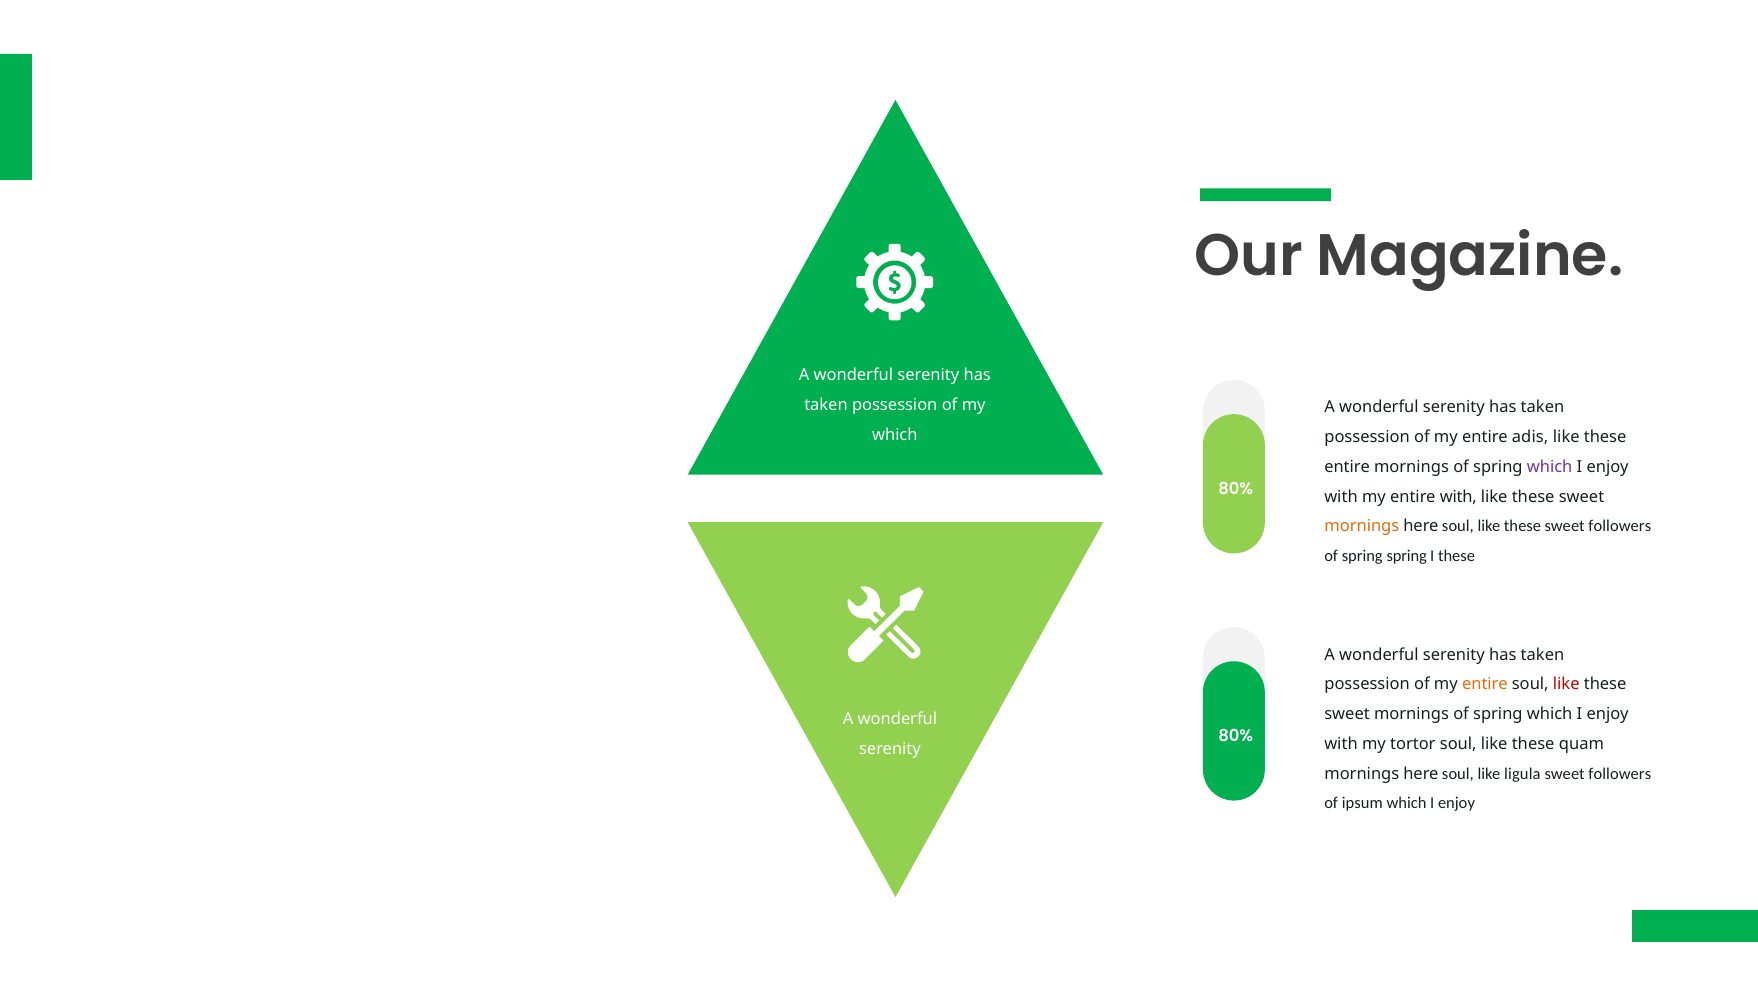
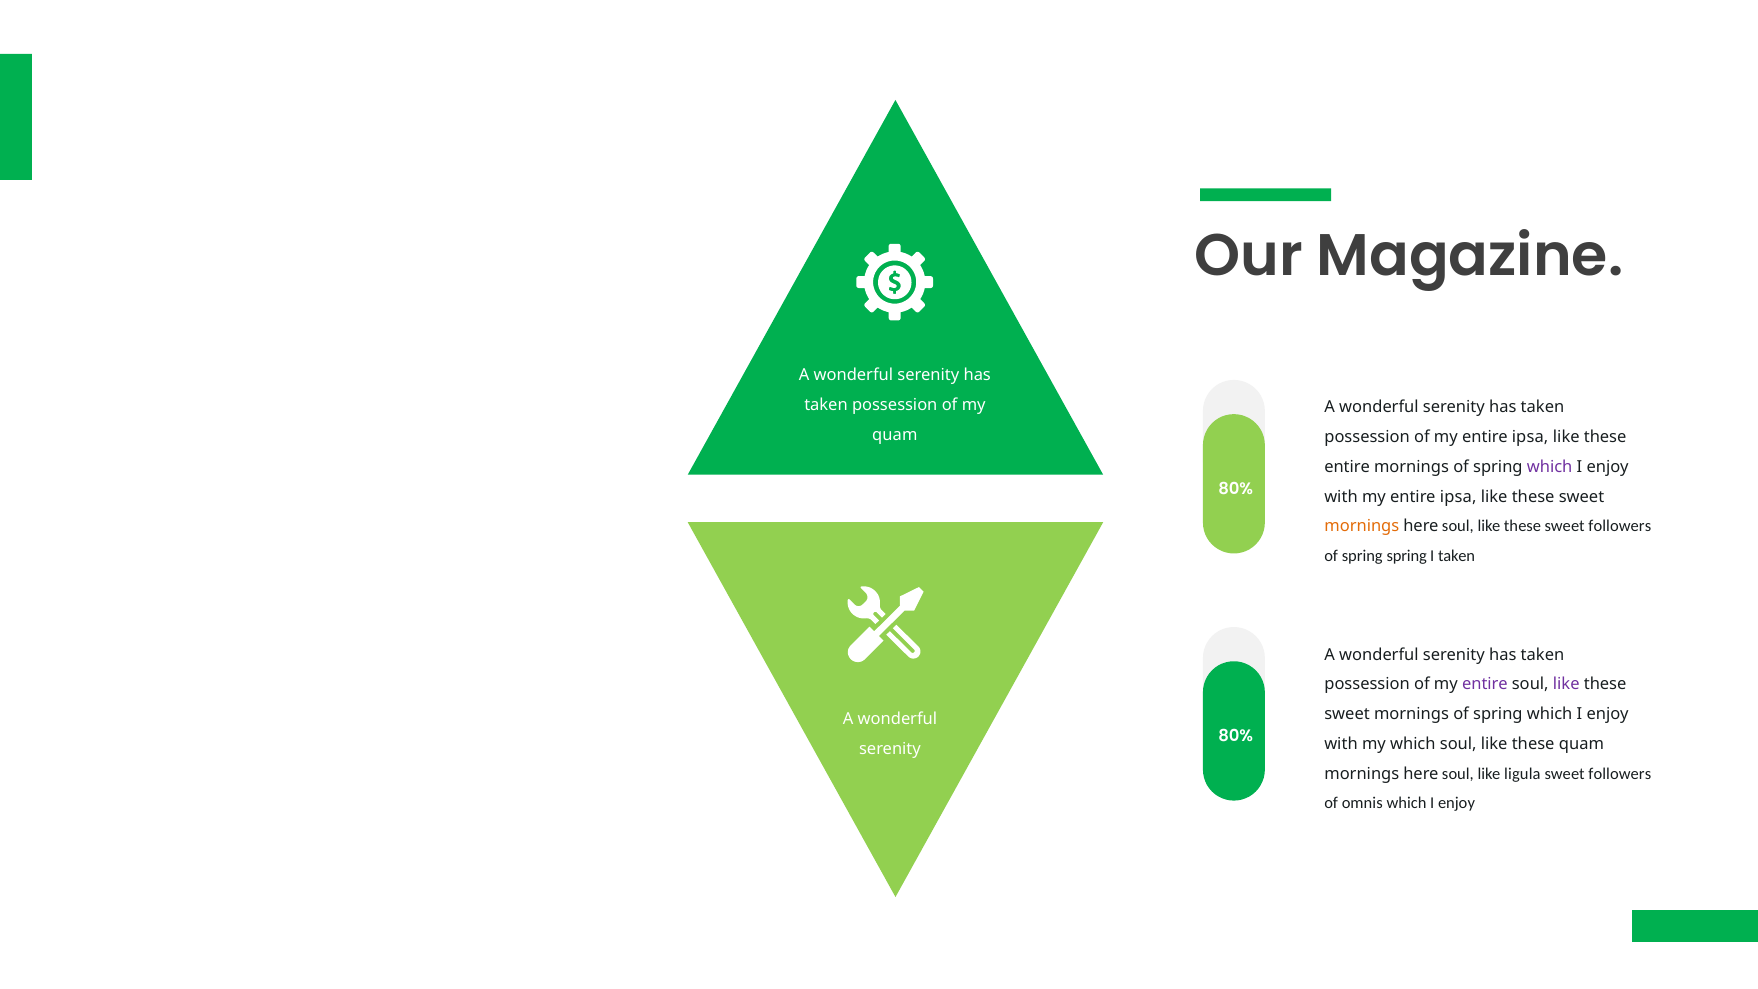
which at (895, 435): which -> quam
of my entire adis: adis -> ipsa
with my entire with: with -> ipsa
I these: these -> taken
entire at (1485, 684) colour: orange -> purple
like at (1566, 684) colour: red -> purple
my tortor: tortor -> which
ipsum: ipsum -> omnis
